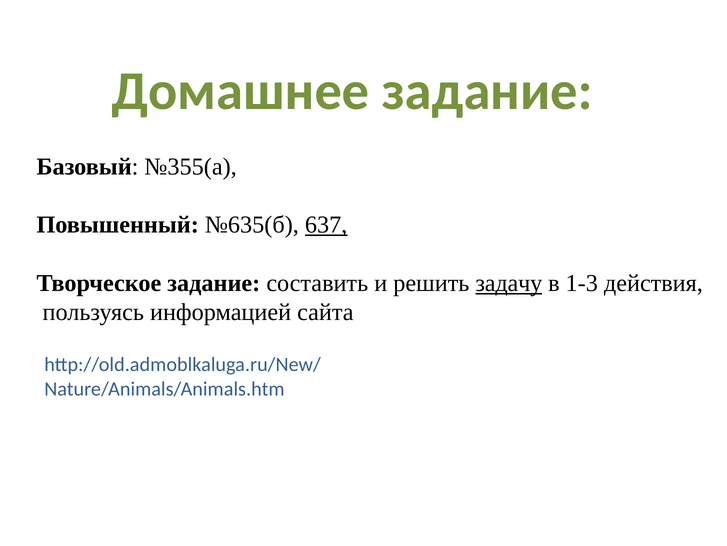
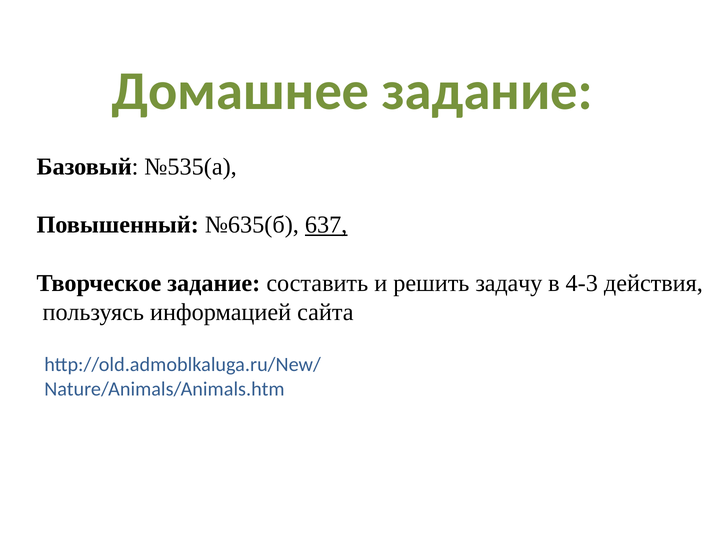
№355(а: №355(а -> №535(а
задачу underline: present -> none
1-3: 1-3 -> 4-3
